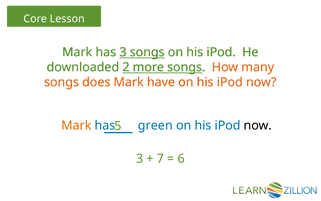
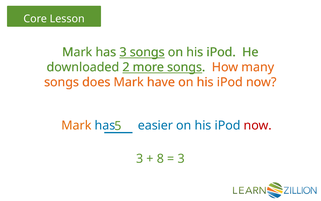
green: green -> easier
now at (258, 125) colour: black -> red
7: 7 -> 8
6 at (181, 158): 6 -> 3
